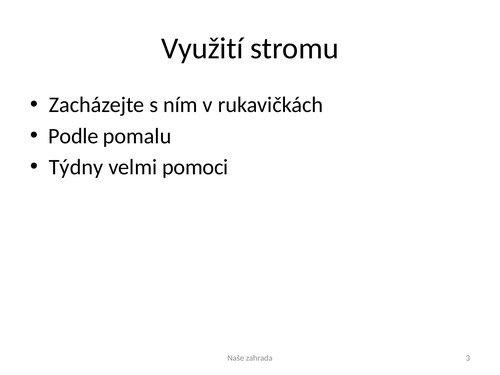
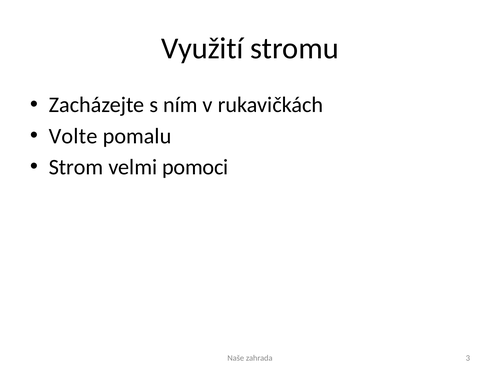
Podle: Podle -> Volte
Týdny: Týdny -> Strom
